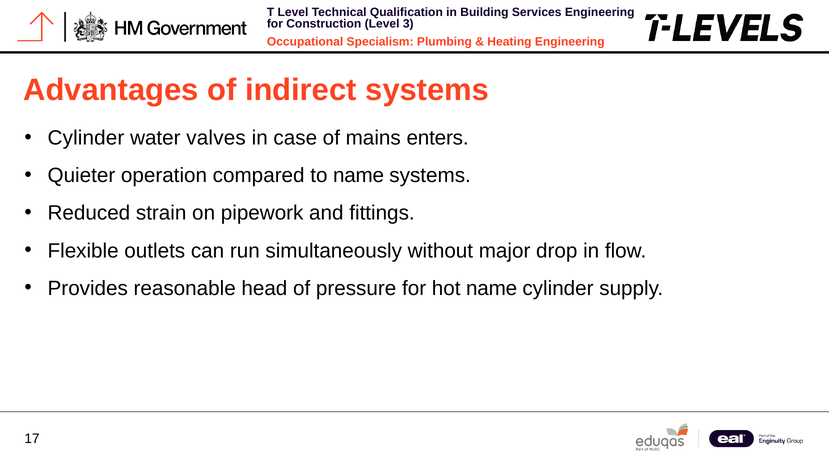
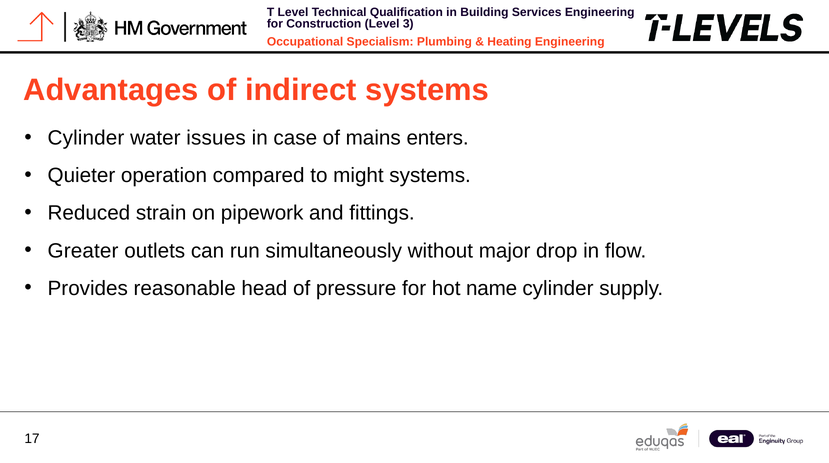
valves: valves -> issues
to name: name -> might
Flexible: Flexible -> Greater
